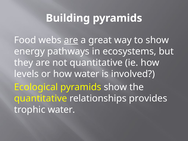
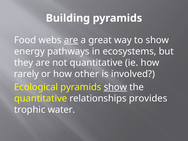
levels: levels -> rarely
how water: water -> other
show at (115, 87) underline: none -> present
